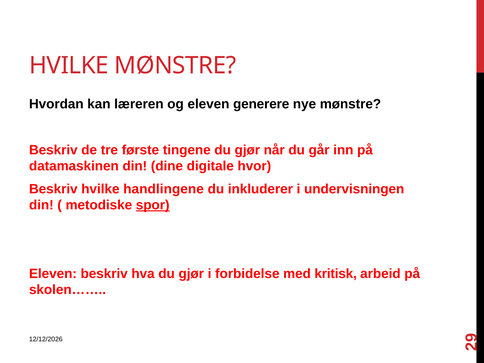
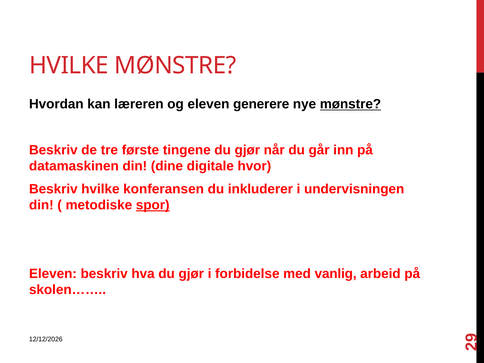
mønstre at (350, 104) underline: none -> present
handlingene: handlingene -> konferansen
kritisk: kritisk -> vanlig
